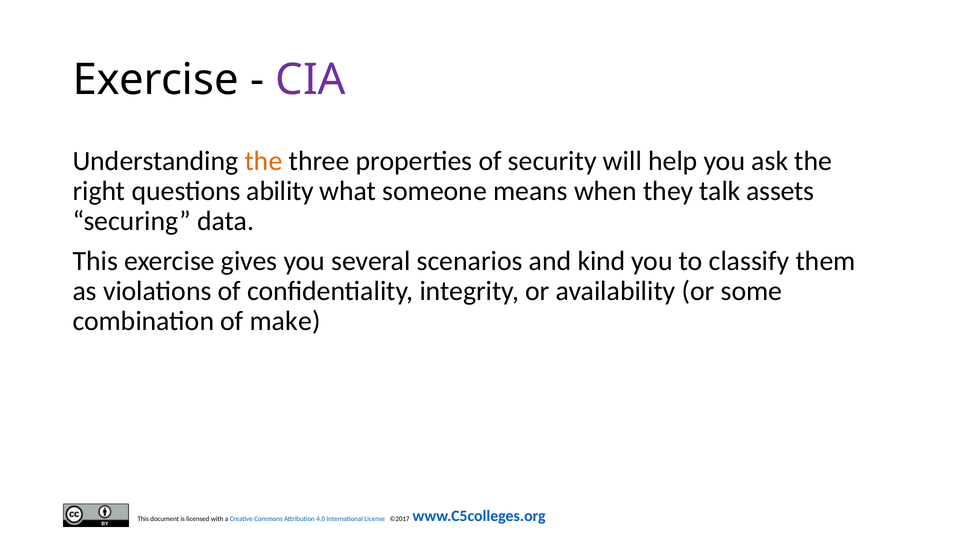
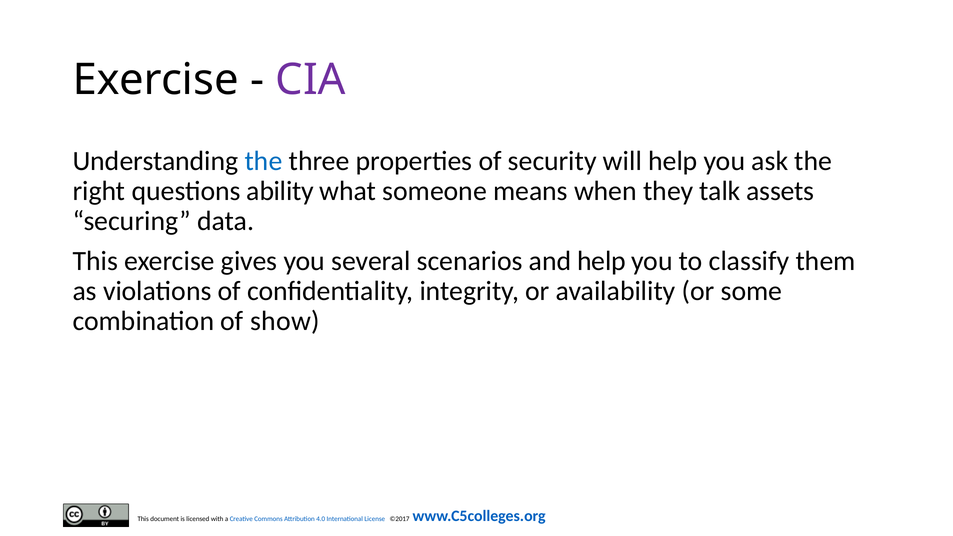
the at (264, 161) colour: orange -> blue
and kind: kind -> help
make: make -> show
